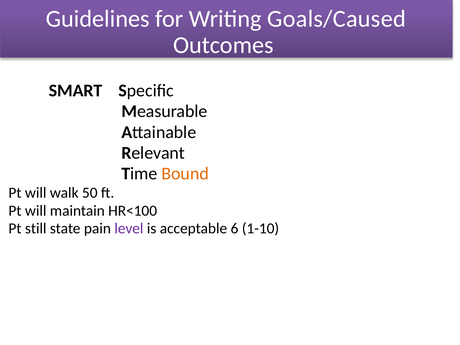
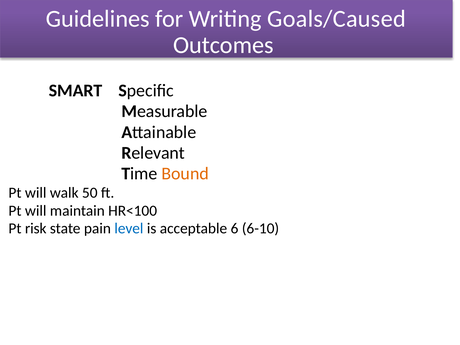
still: still -> risk
level colour: purple -> blue
1-10: 1-10 -> 6-10
